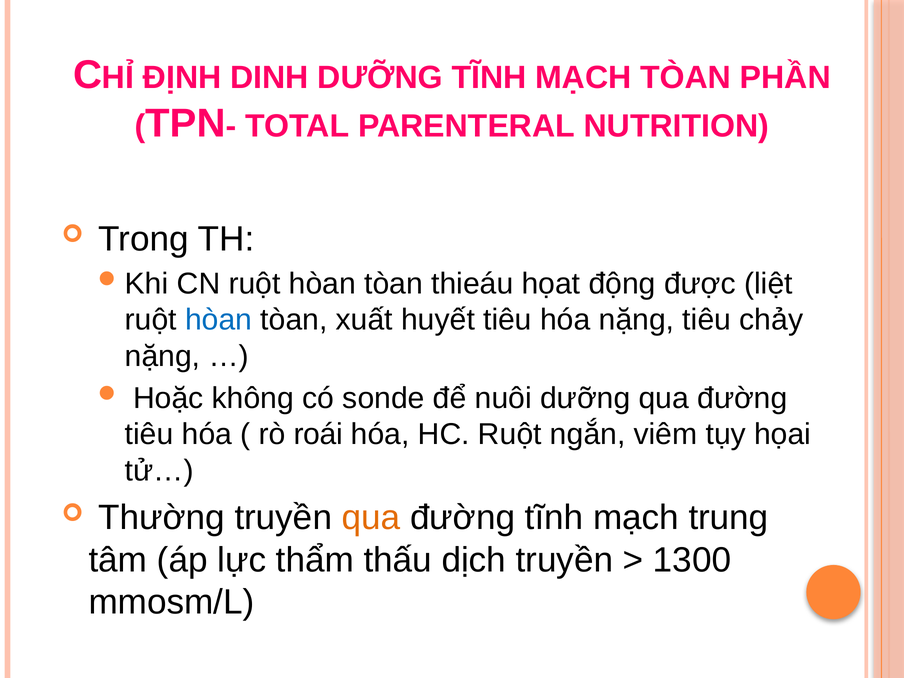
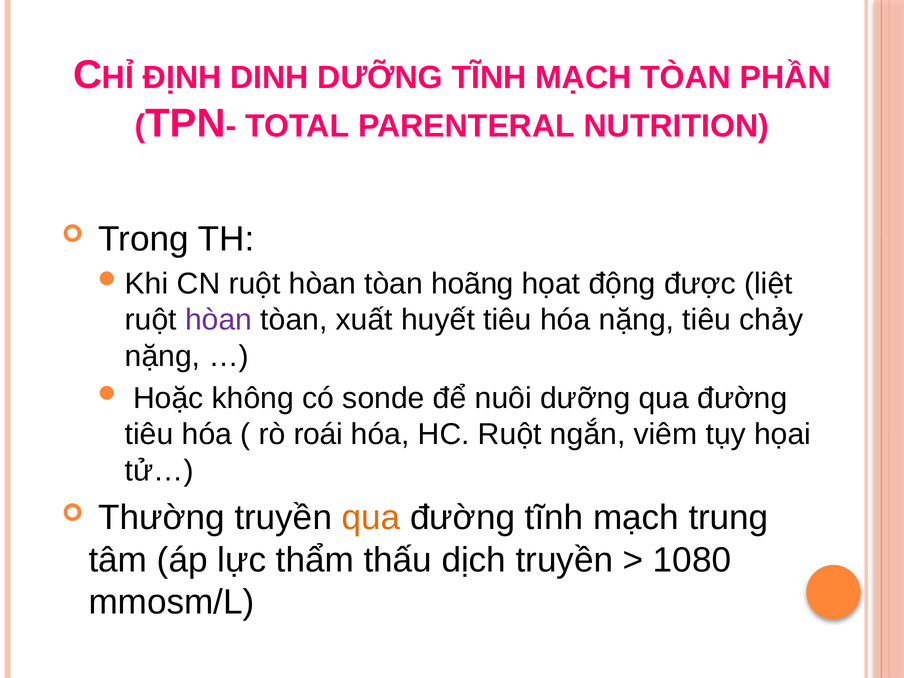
thieáu: thieáu -> hoãng
hòan at (219, 320) colour: blue -> purple
1300: 1300 -> 1080
